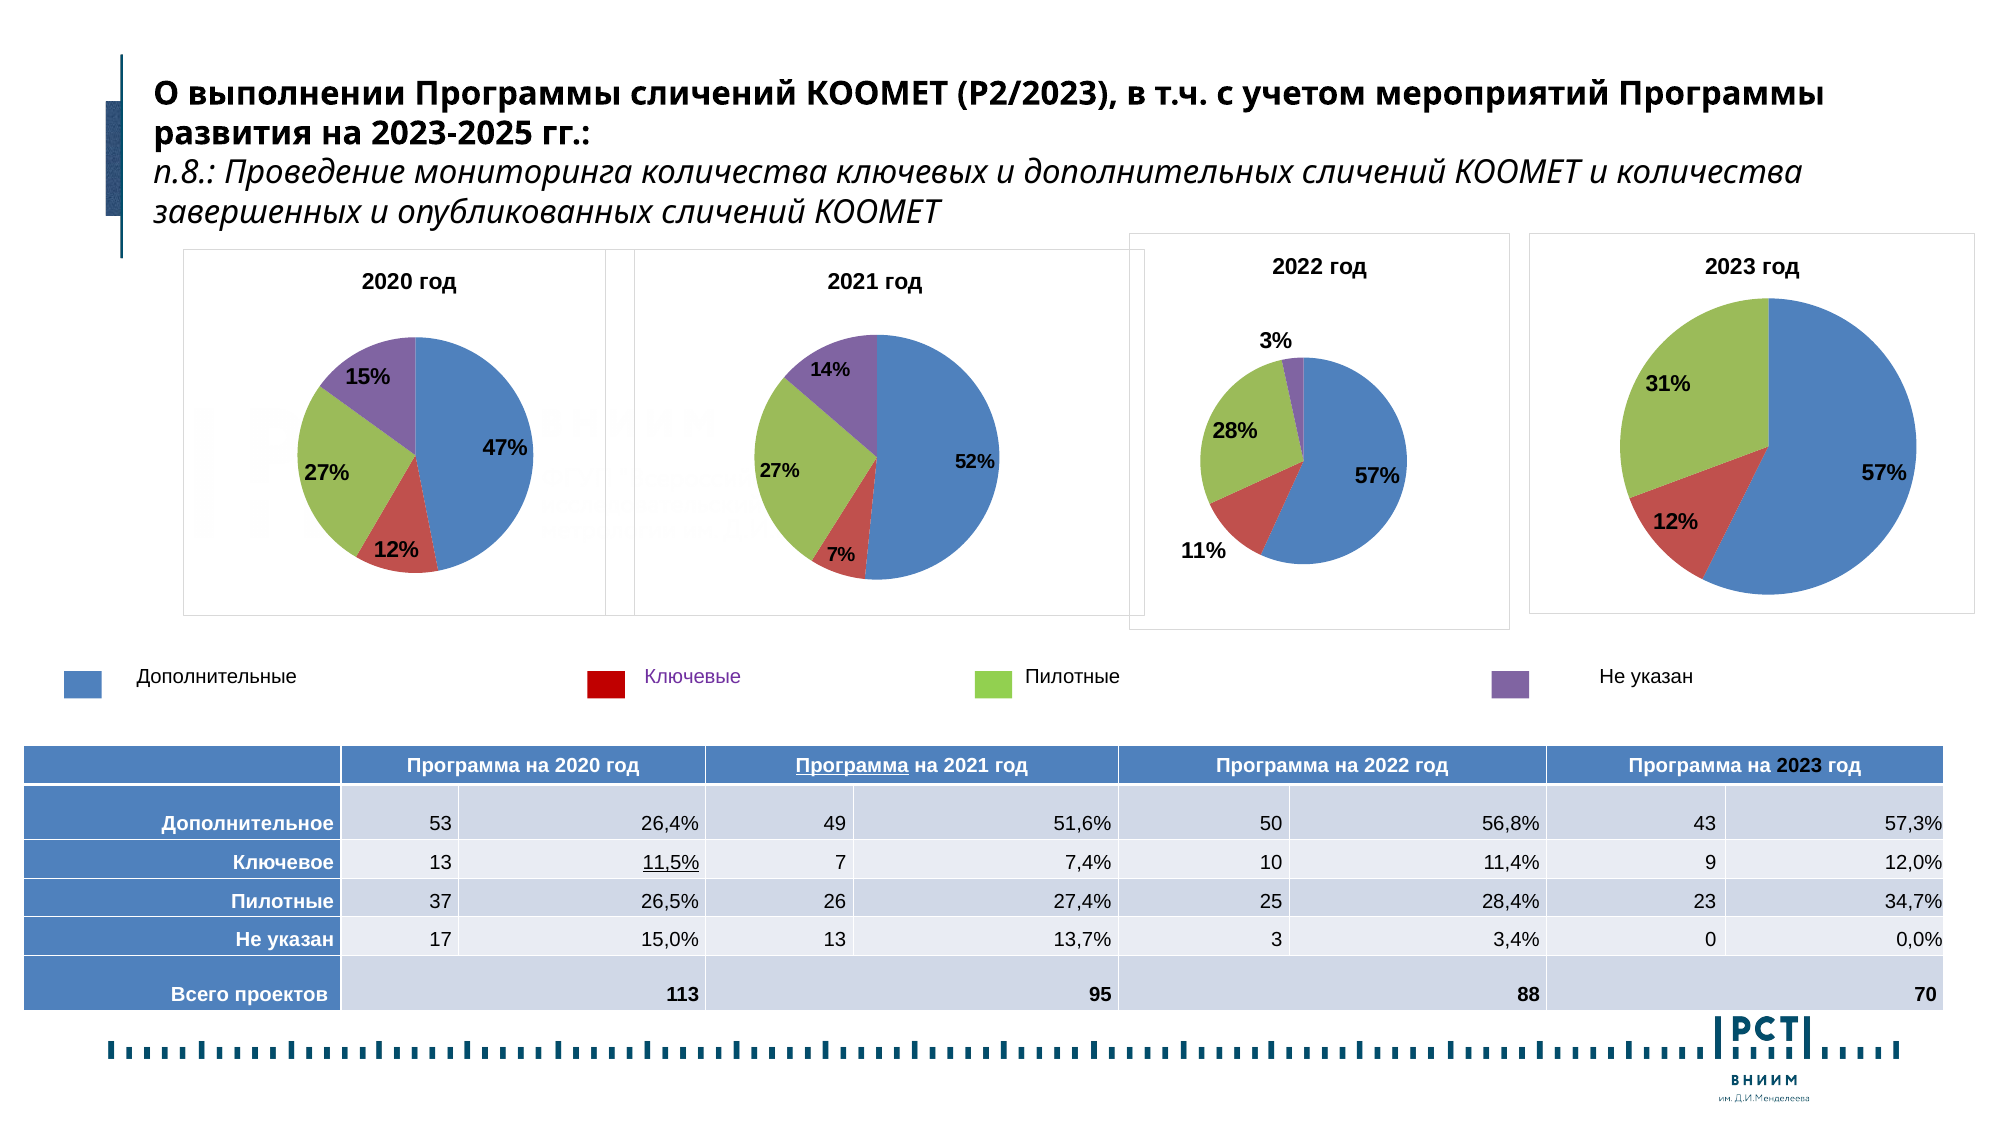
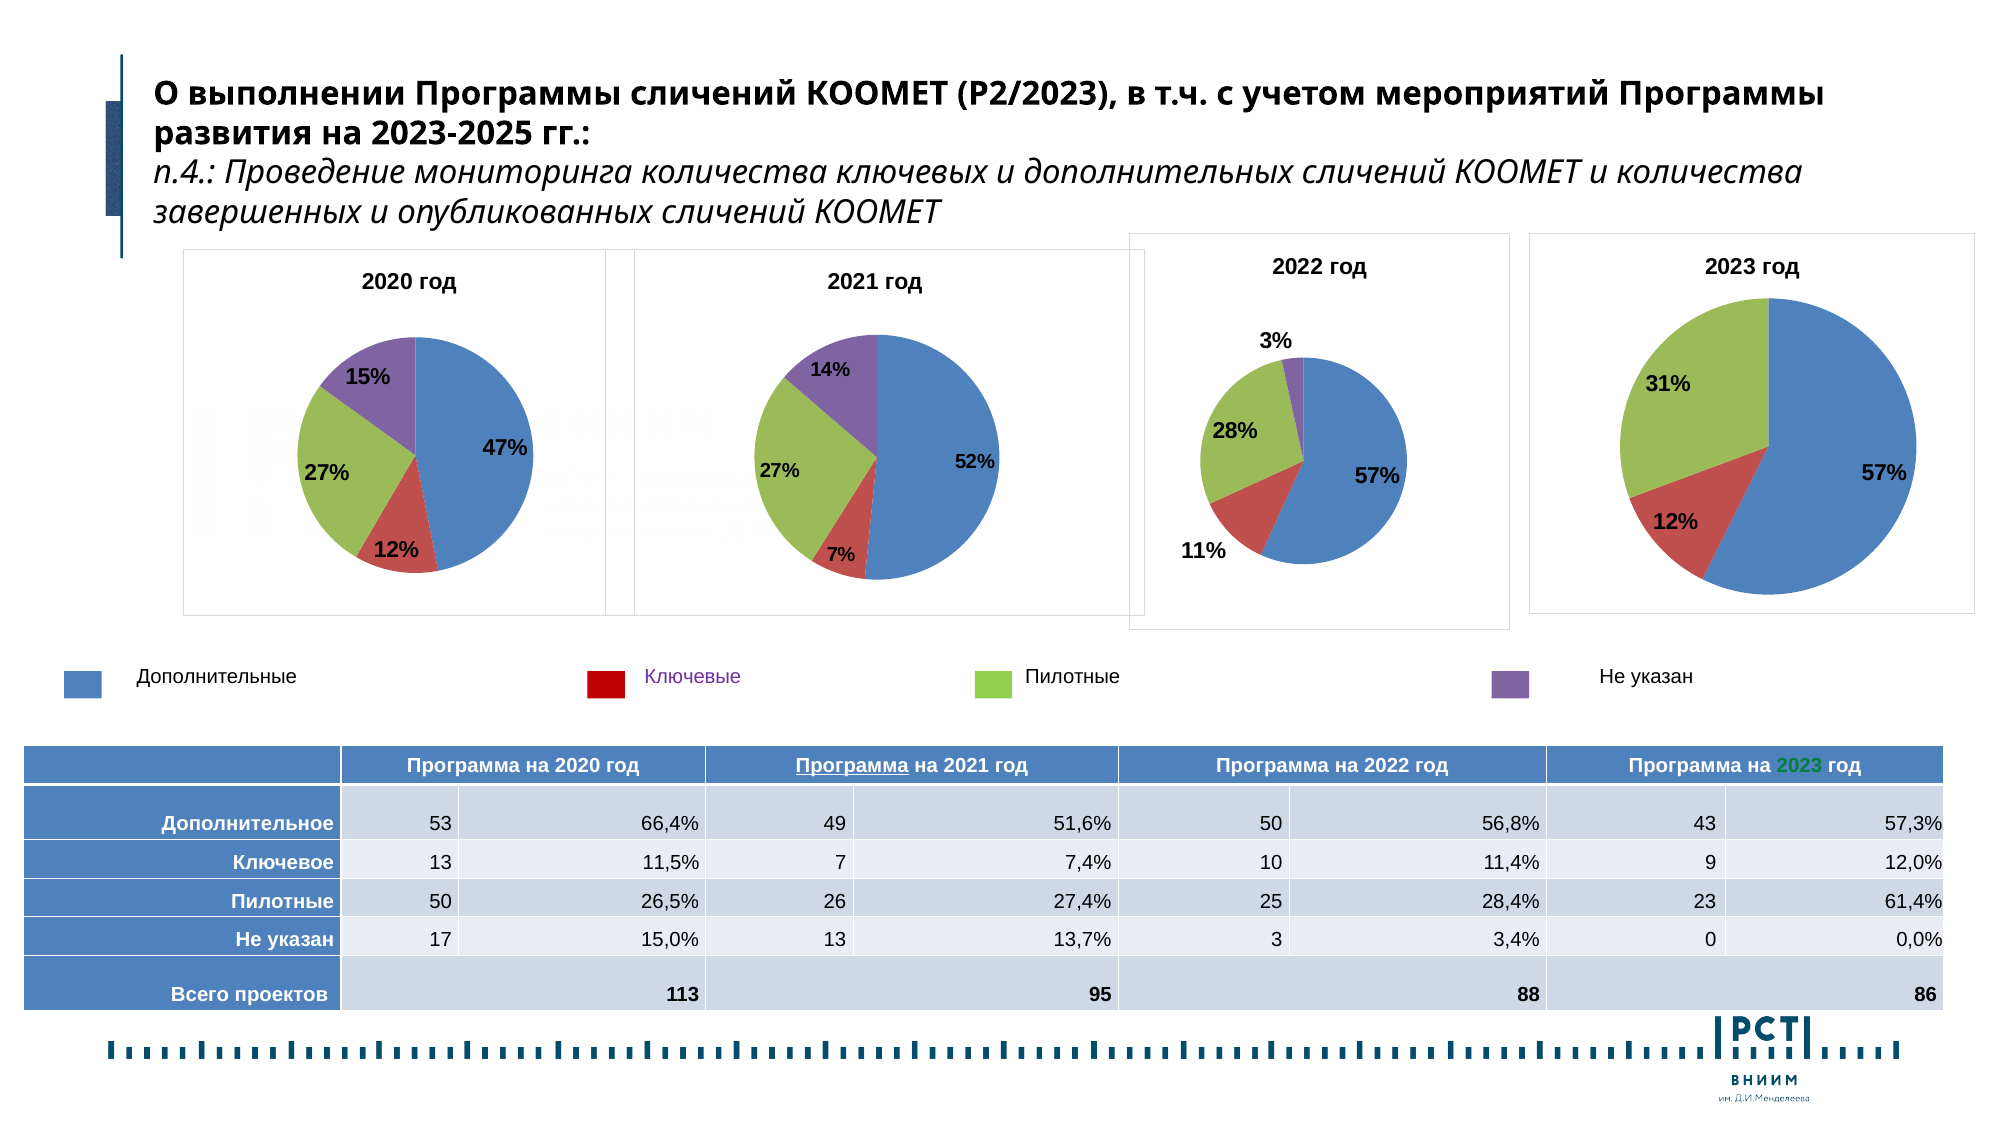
п.8: п.8 -> п.4
2023 at (1799, 765) colour: black -> green
26,4%: 26,4% -> 66,4%
11,5% underline: present -> none
Пилотные 37: 37 -> 50
34,7%: 34,7% -> 61,4%
70: 70 -> 86
